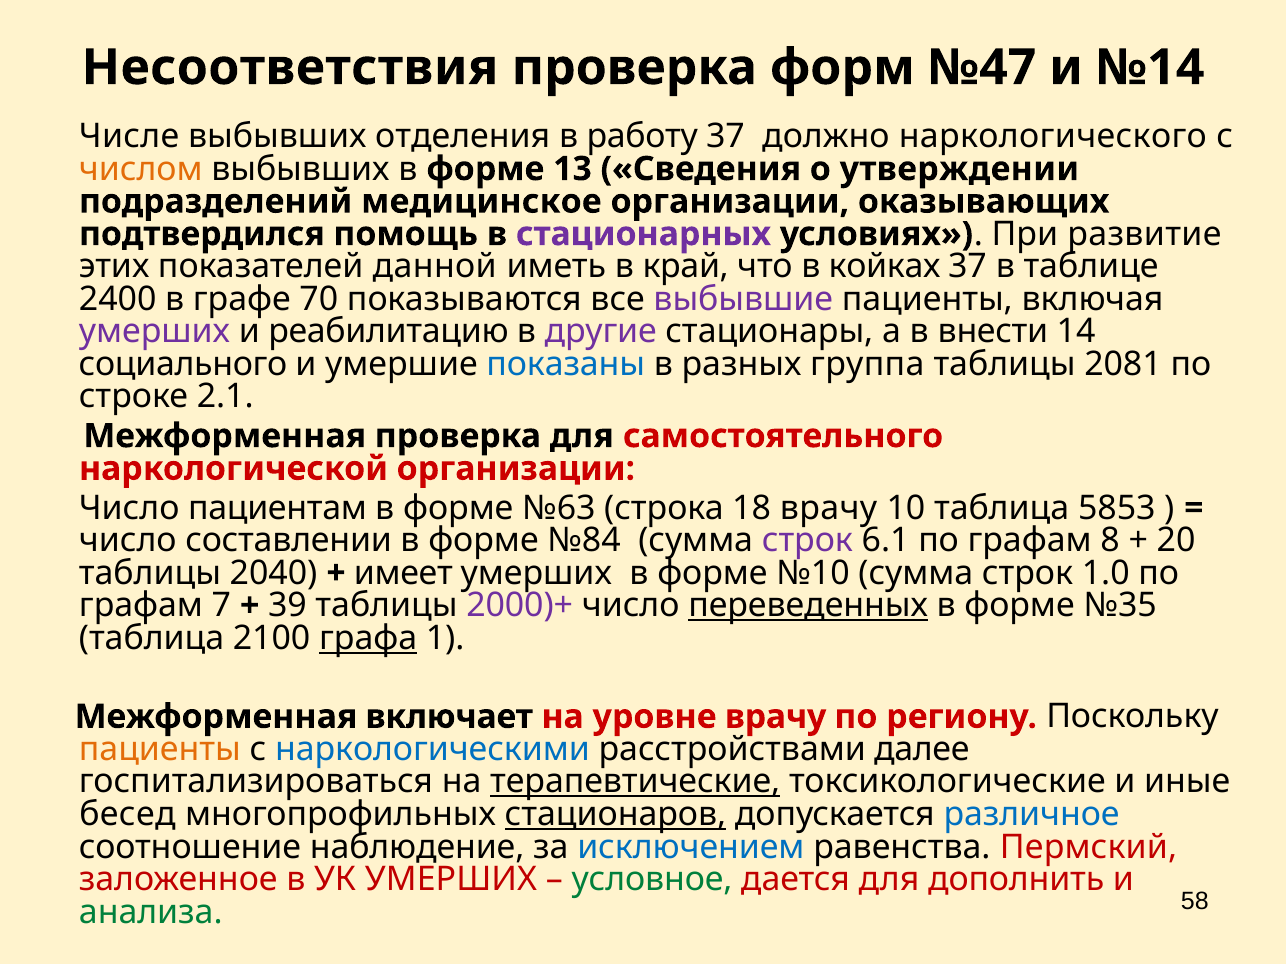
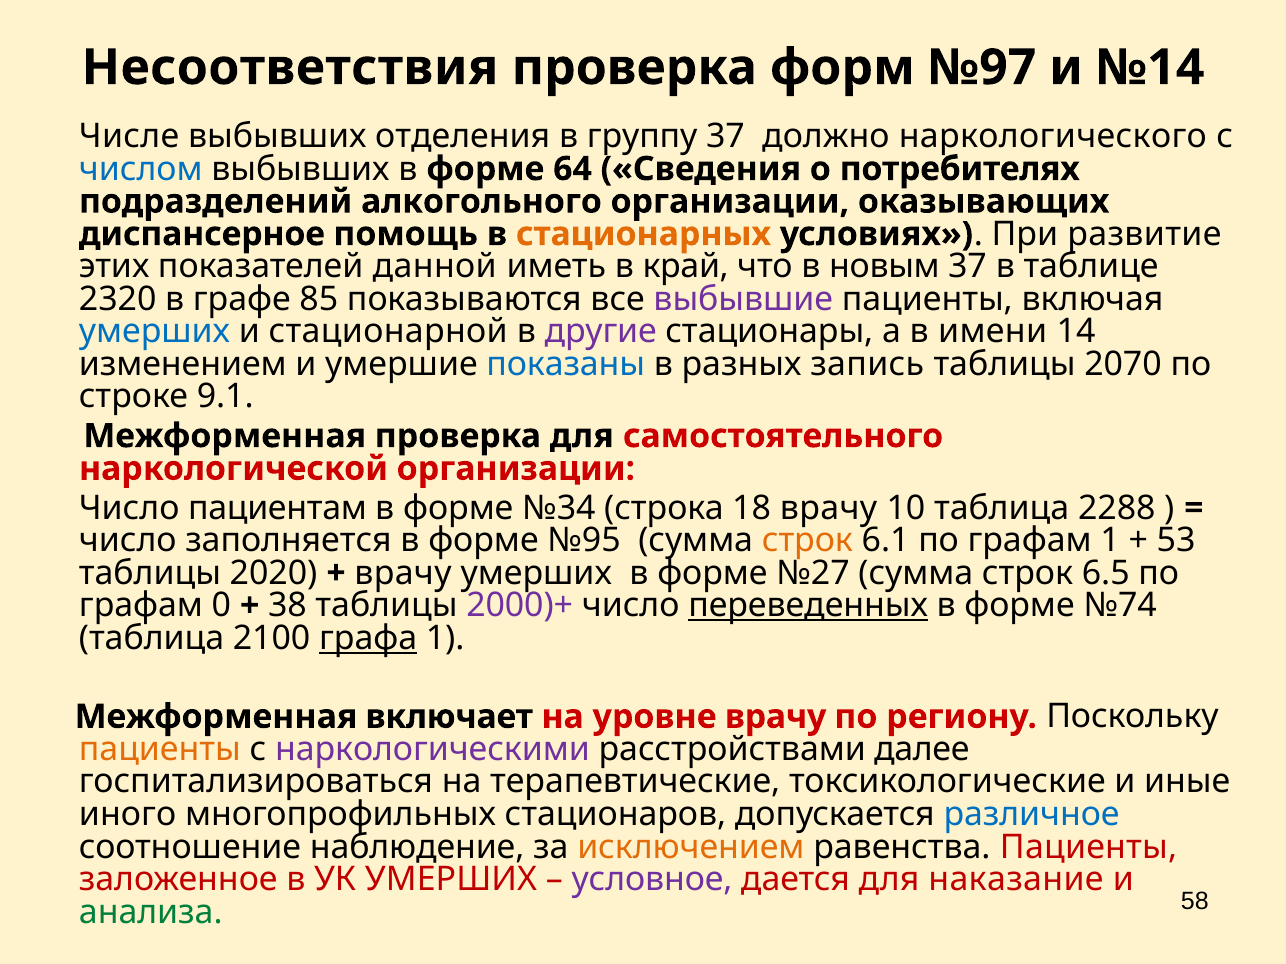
№47: №47 -> №97
работу: работу -> группу
числом colour: orange -> blue
13: 13 -> 64
утверждении: утверждении -> потребителях
медицинское: медицинское -> алкогольного
подтвердился: подтвердился -> диспансерное
стационарных colour: purple -> orange
койках: койках -> новым
2400: 2400 -> 2320
70: 70 -> 85
умерших at (155, 332) colour: purple -> blue
реабилитацию: реабилитацию -> стационарной
внести: внести -> имени
социального: социального -> изменением
группа: группа -> запись
2081: 2081 -> 2070
2.1: 2.1 -> 9.1
№63: №63 -> №34
5853: 5853 -> 2288
составлении: составлении -> заполняется
№84: №84 -> №95
строк at (807, 541) colour: purple -> orange
графам 8: 8 -> 1
20: 20 -> 53
2040: 2040 -> 2020
имеет at (403, 573): имеет -> врачу
№10: №10 -> №27
1.0: 1.0 -> 6.5
7: 7 -> 0
39: 39 -> 38
№35: №35 -> №74
наркологическими colour: blue -> purple
терапевтические underline: present -> none
бесед: бесед -> иного
стационаров underline: present -> none
исключением colour: blue -> orange
равенства Пермский: Пермский -> Пациенты
условное colour: green -> purple
дополнить: дополнить -> наказание
